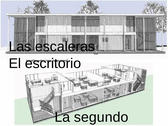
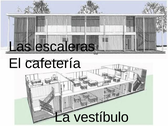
escritorio: escritorio -> cafetería
segundo: segundo -> vestíbulo
